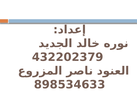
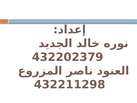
898534633: 898534633 -> 432211298
